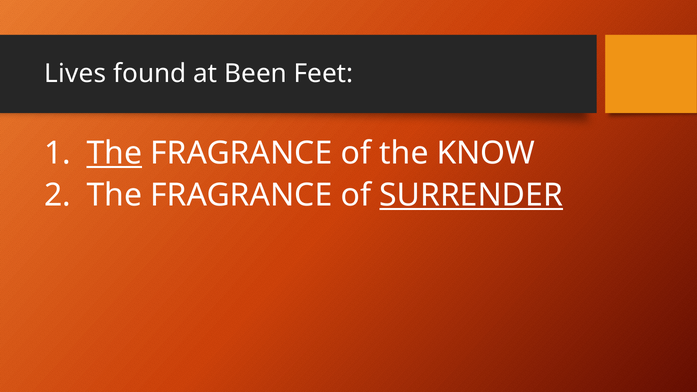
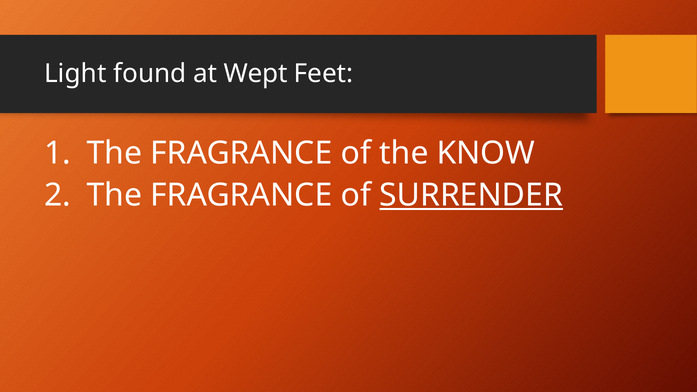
Lives: Lives -> Light
Been: Been -> Wept
The at (114, 153) underline: present -> none
